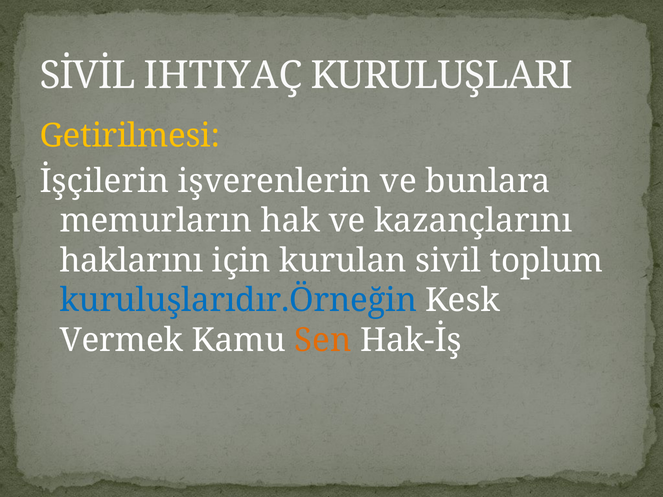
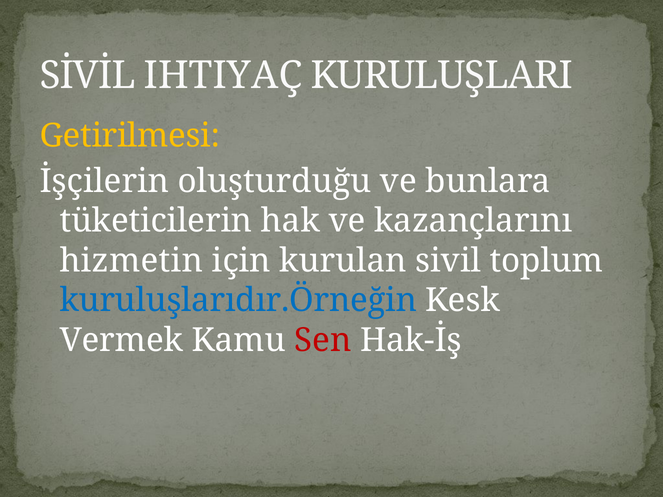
işverenlerin: işverenlerin -> oluşturduğu
memurların: memurların -> tüketicilerin
haklarını: haklarını -> hizmetin
Sen colour: orange -> red
